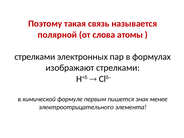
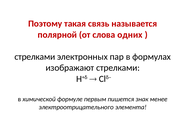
атомы: атомы -> одних
